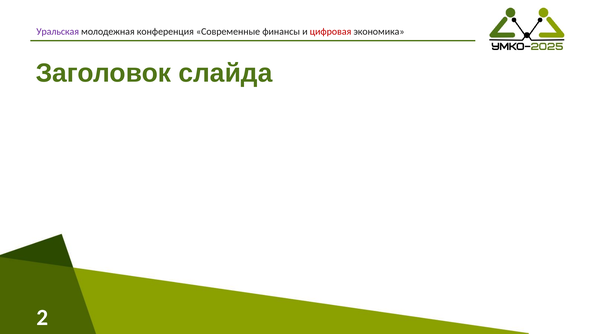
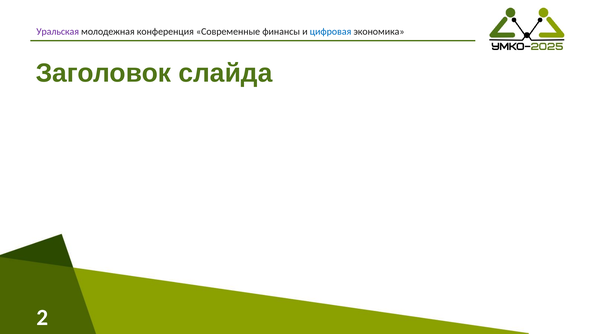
цифровая colour: red -> blue
